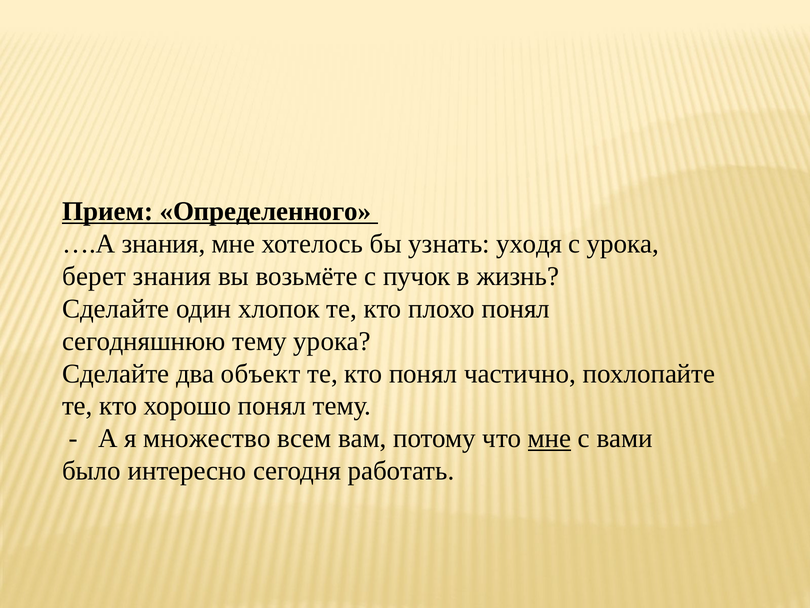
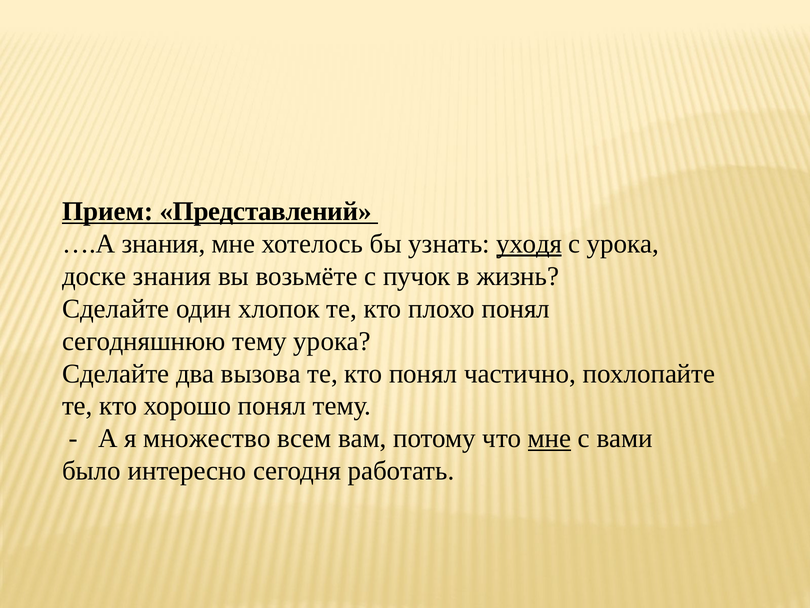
Определенного: Определенного -> Представлений
уходя underline: none -> present
берет: берет -> доске
объект: объект -> вызова
